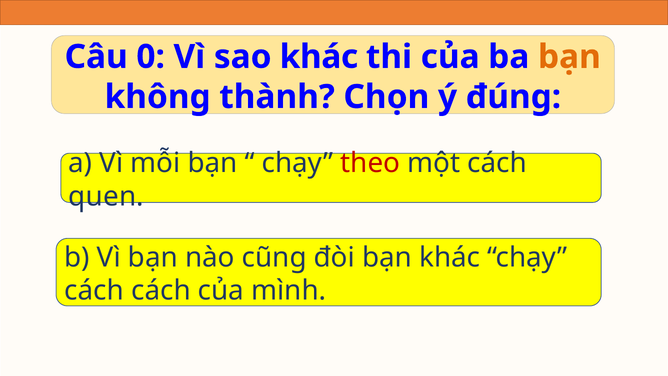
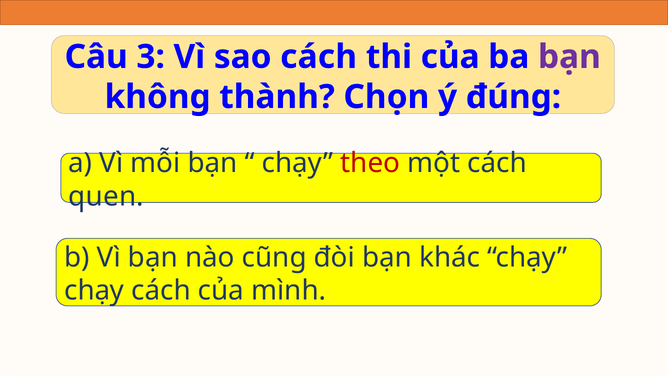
0: 0 -> 3
khác at (319, 57): khác -> cách
bạn at (569, 57) colour: orange -> purple
cách at (94, 291): cách -> chạy
